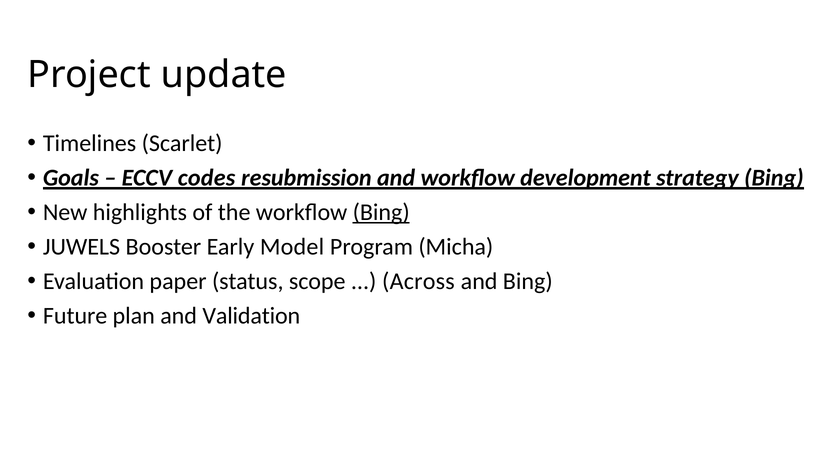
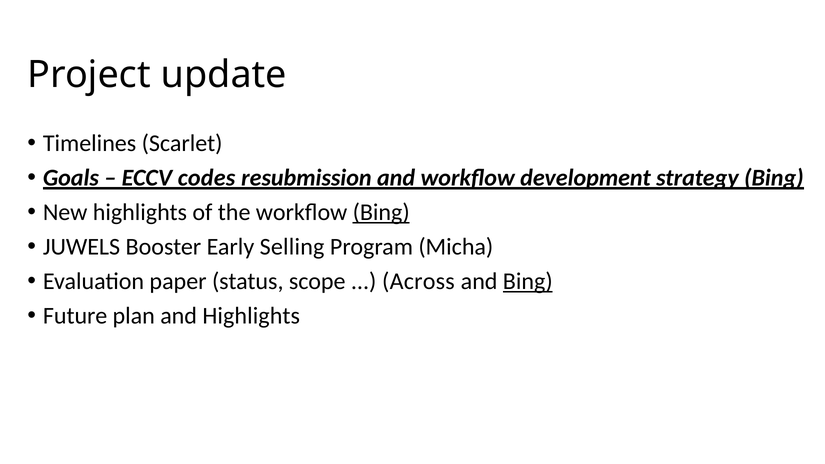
Model: Model -> Selling
Bing at (528, 281) underline: none -> present
and Validation: Validation -> Highlights
